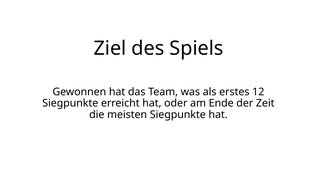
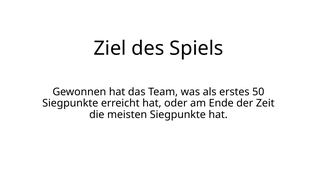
12: 12 -> 50
